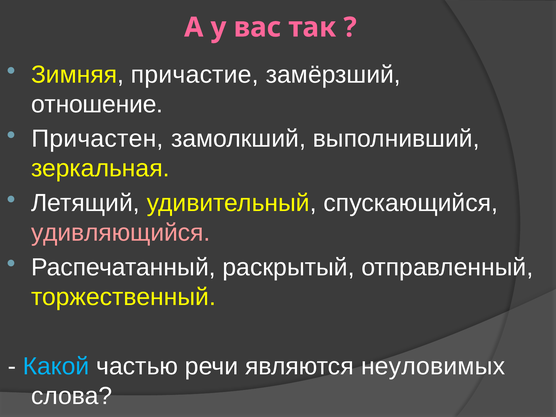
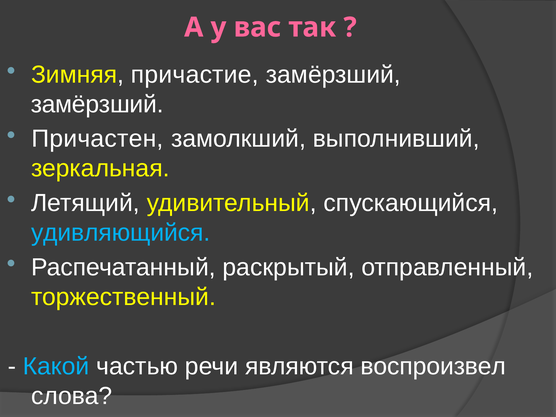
отношение at (97, 104): отношение -> замёрзший
удивляющийся colour: pink -> light blue
неуловимых: неуловимых -> воспроизвел
